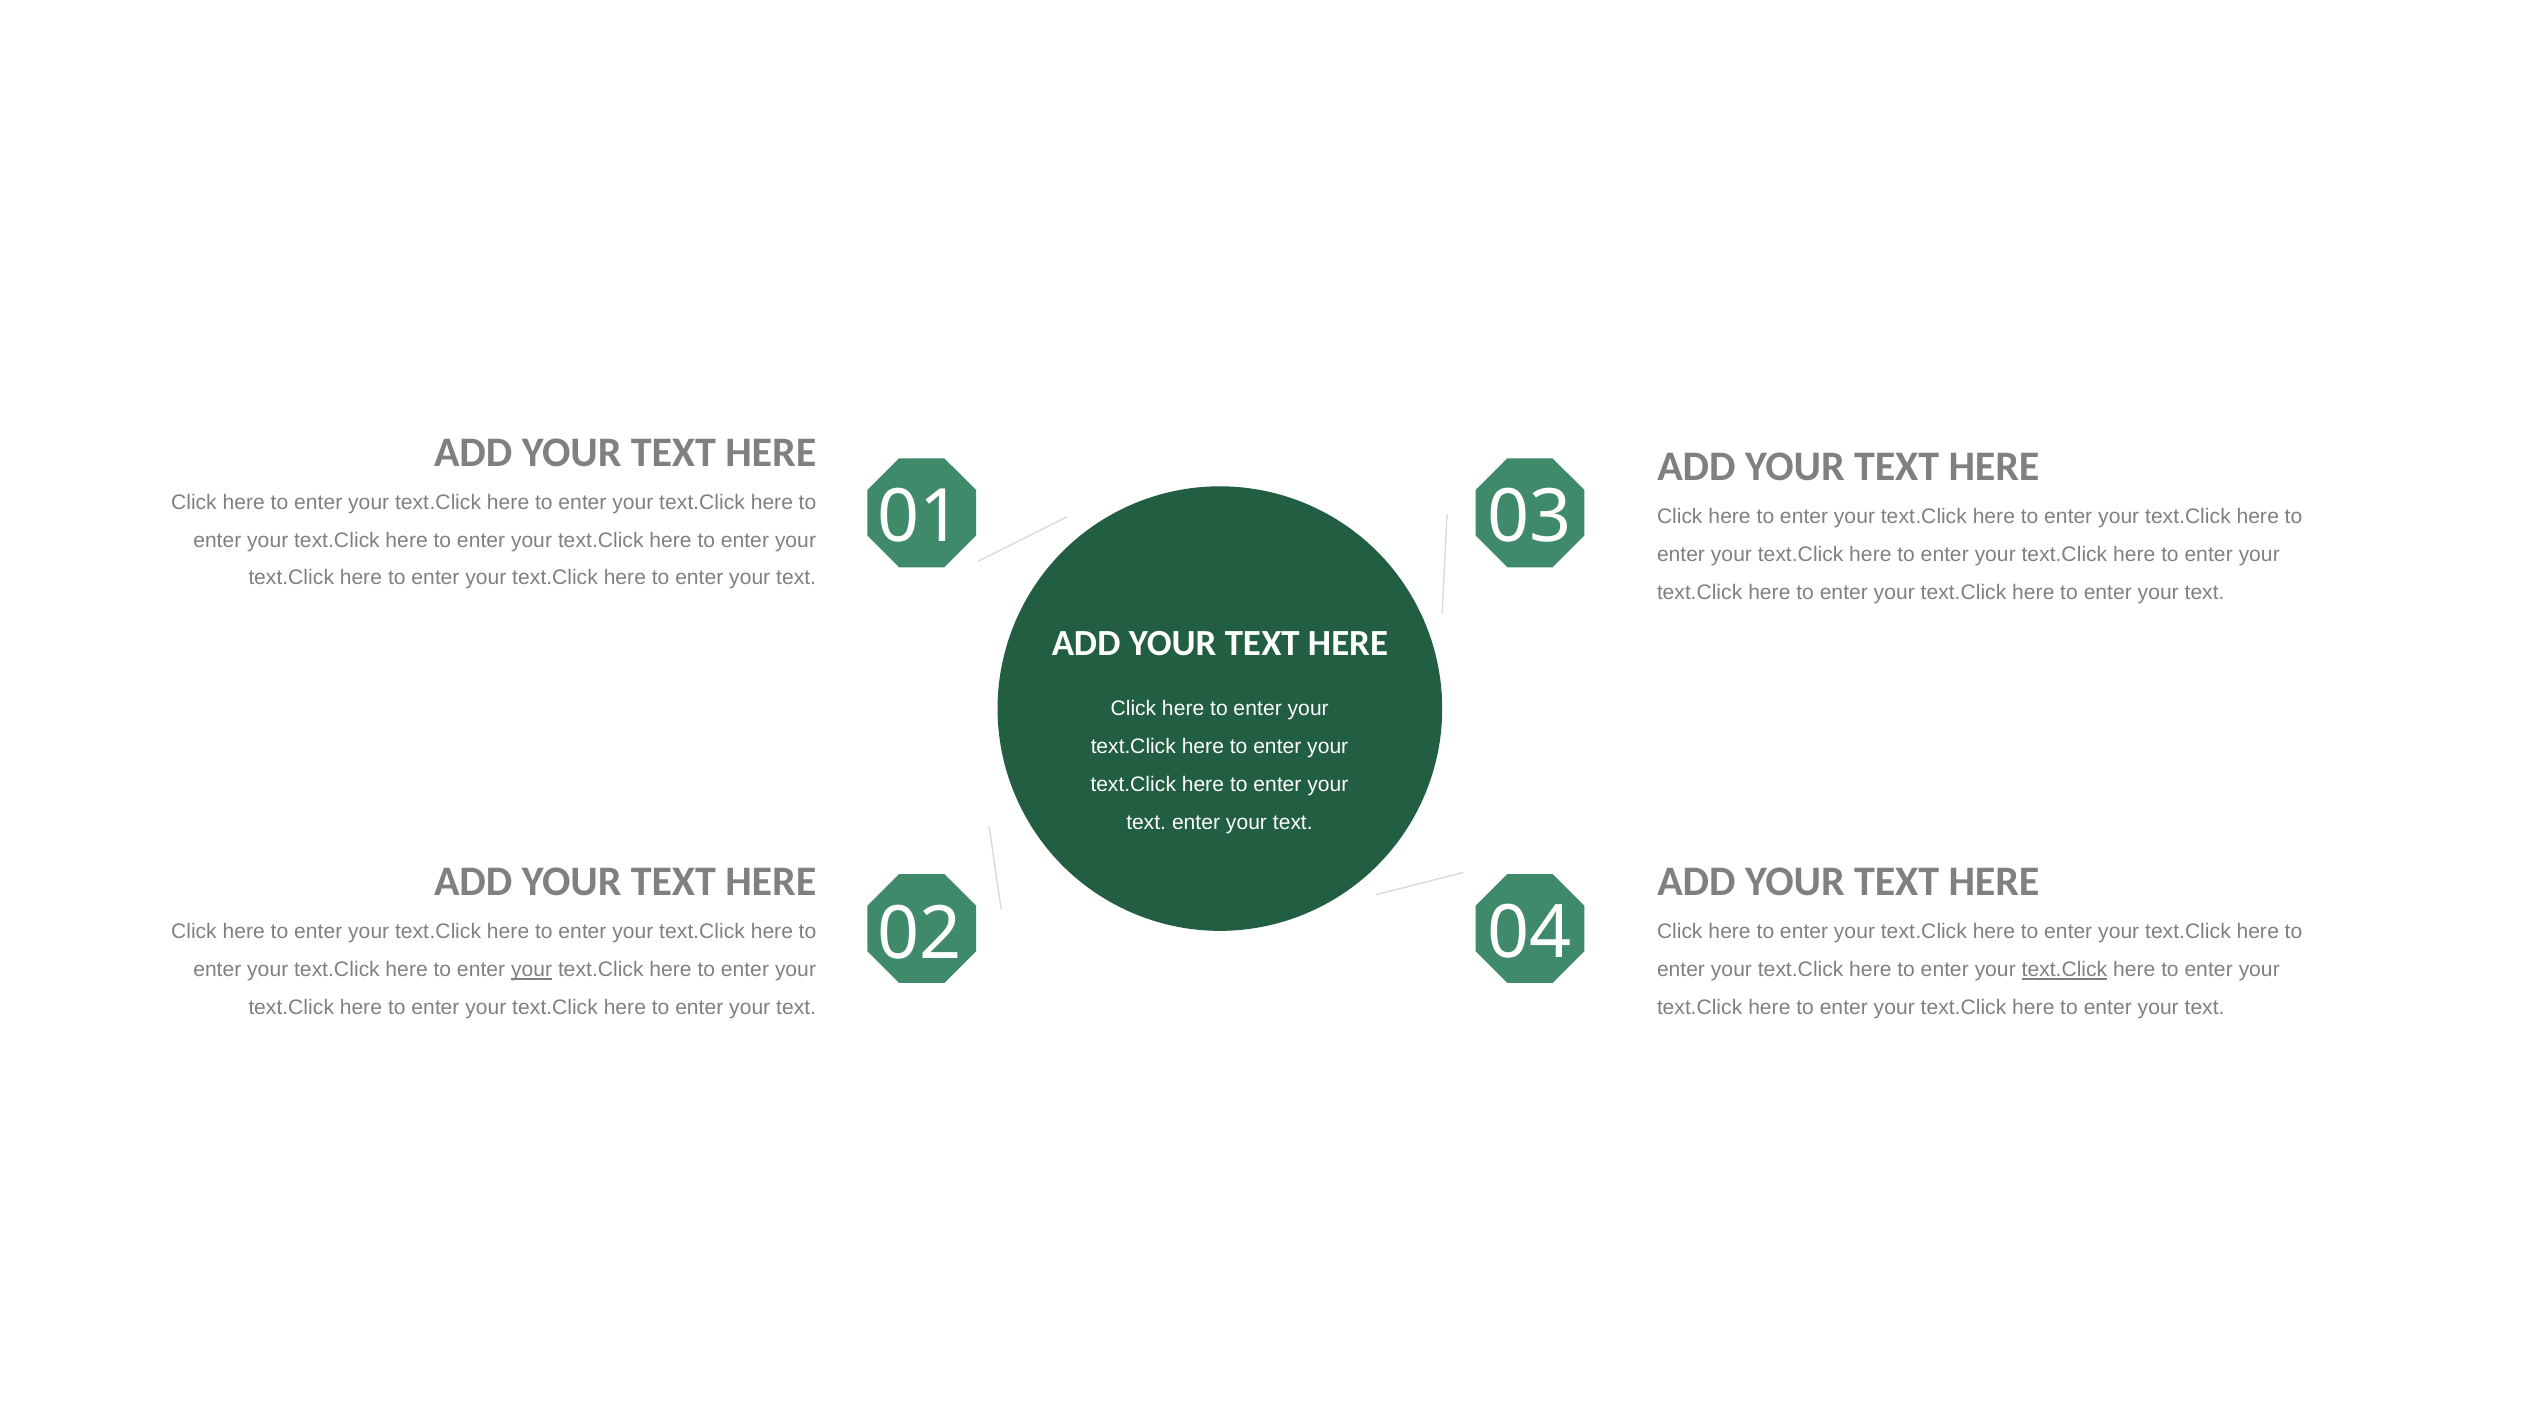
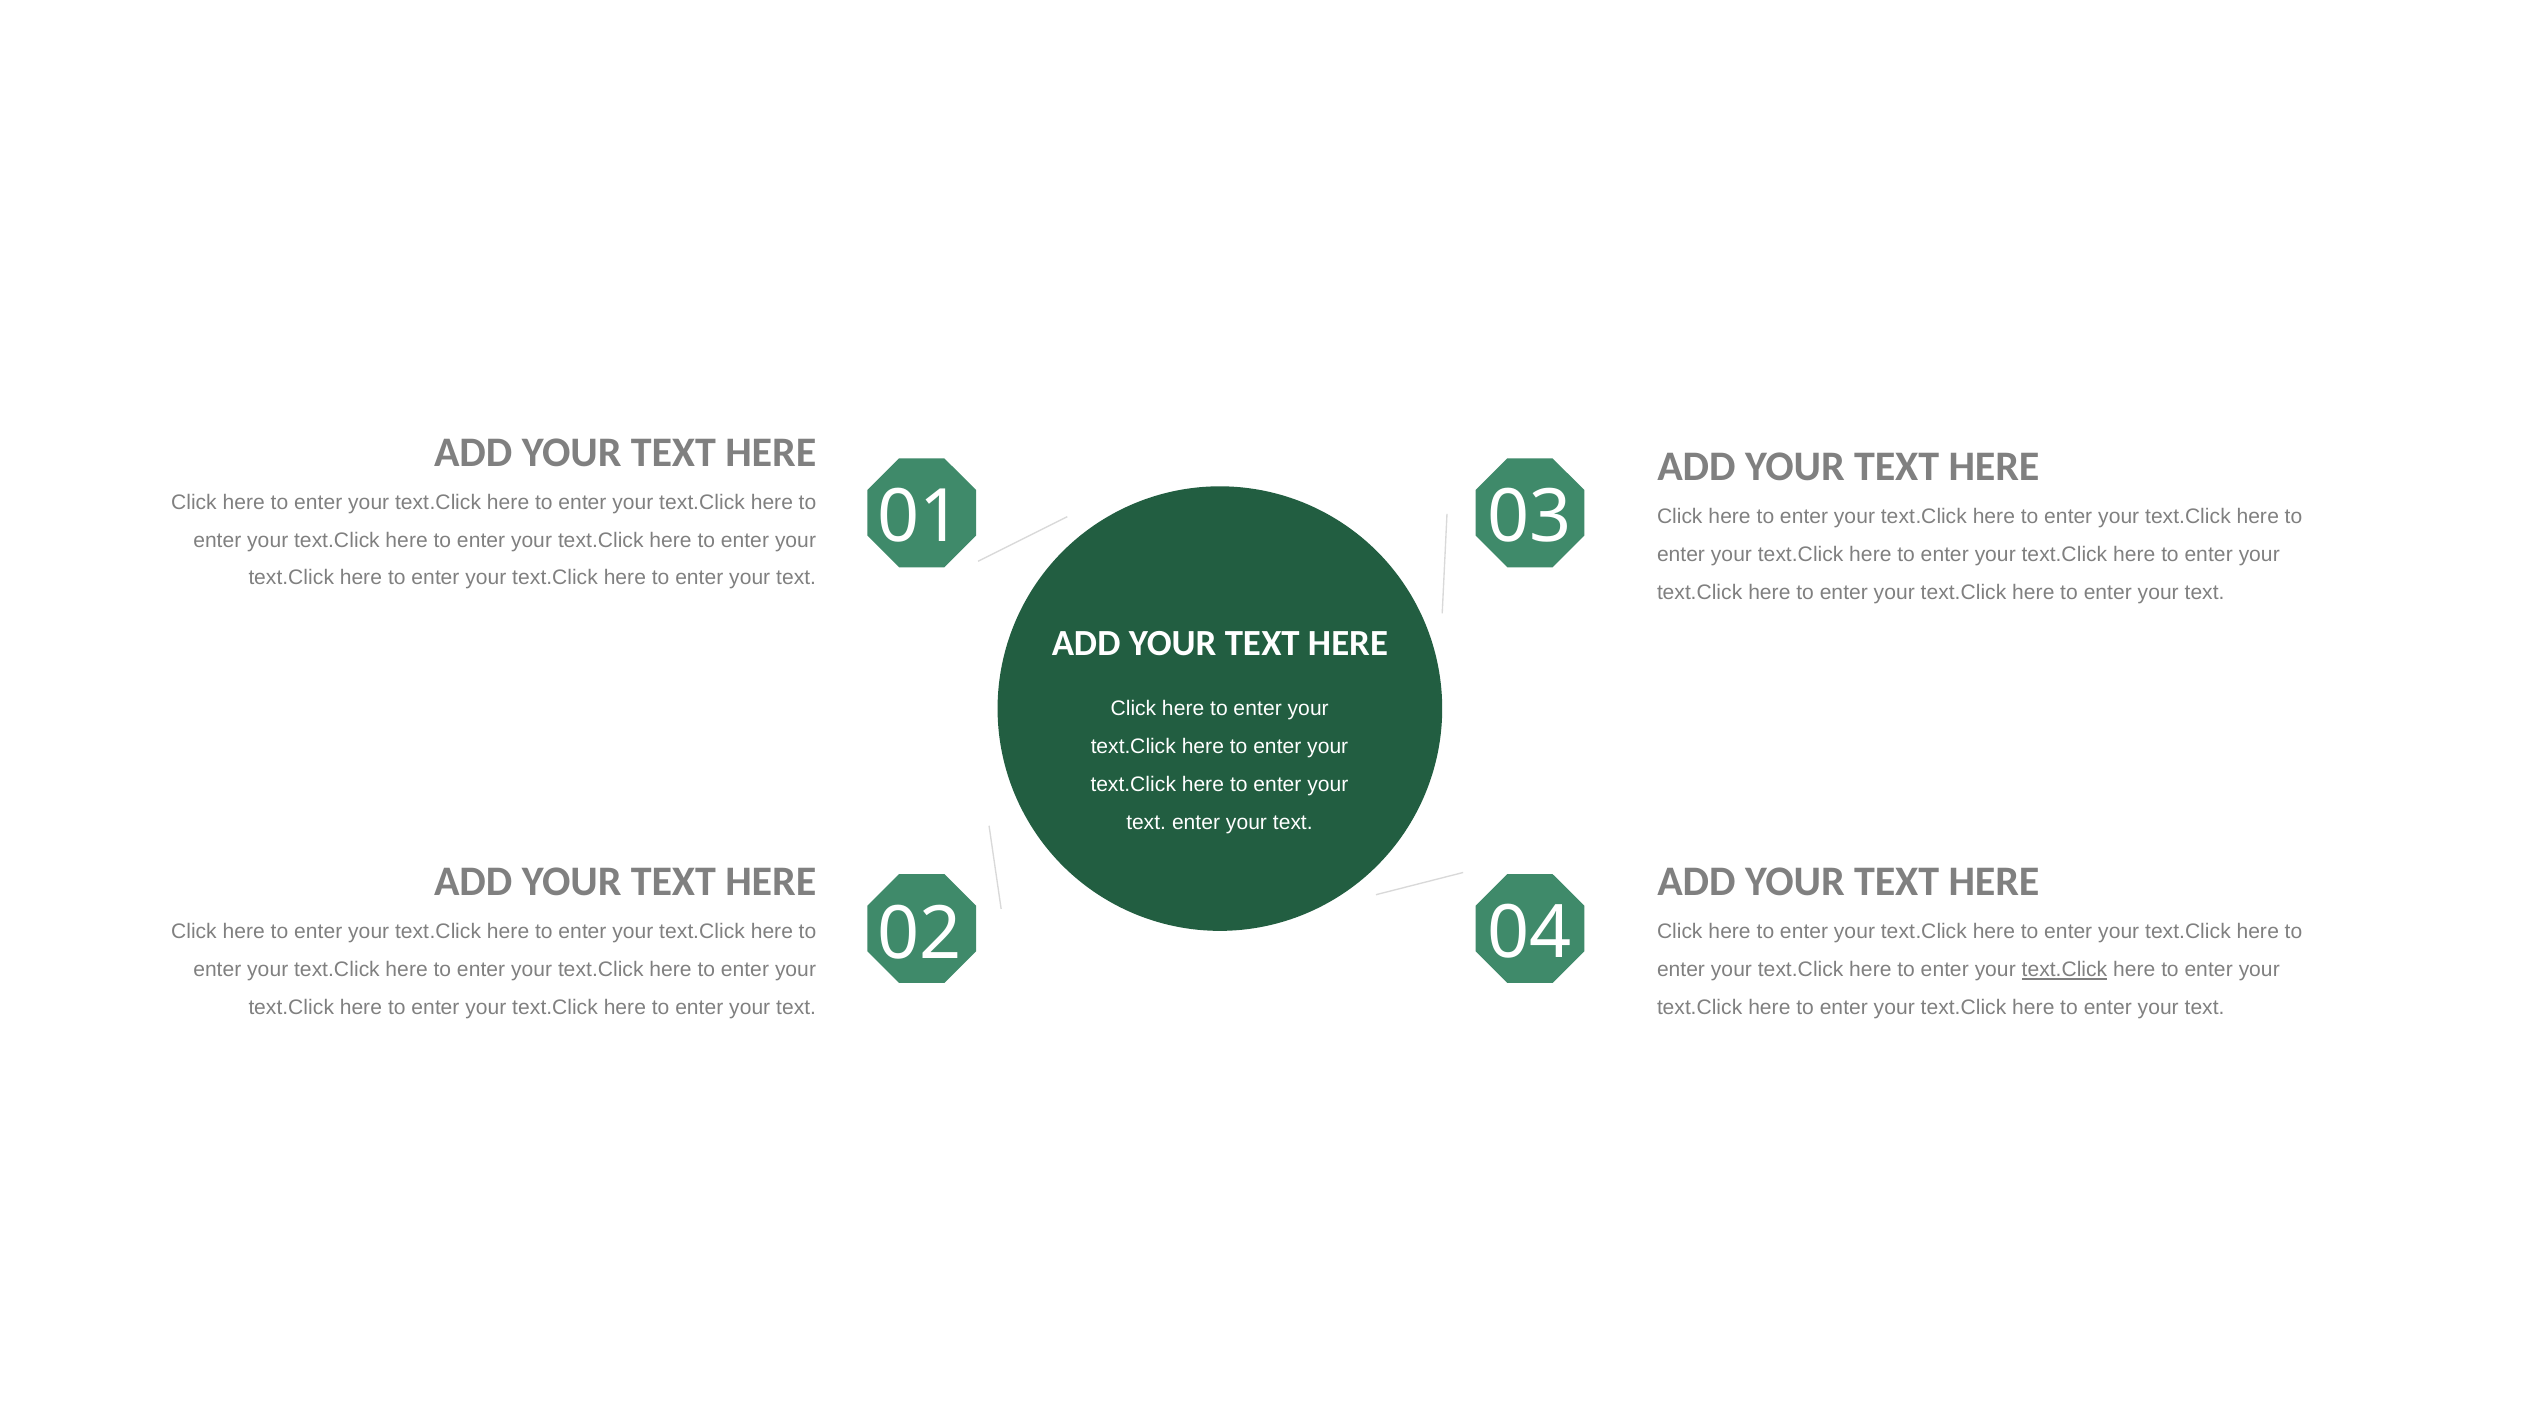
your at (532, 970) underline: present -> none
